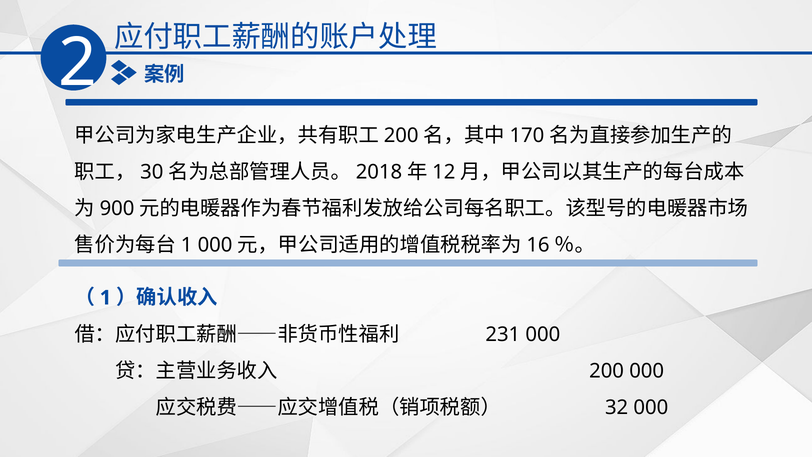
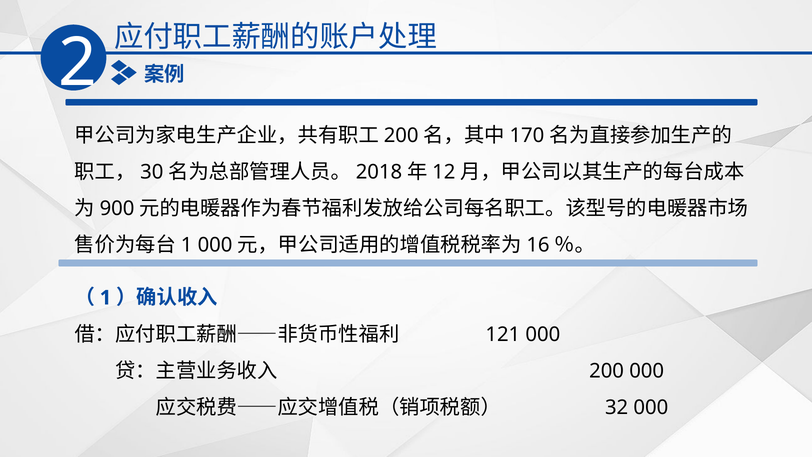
231: 231 -> 121
